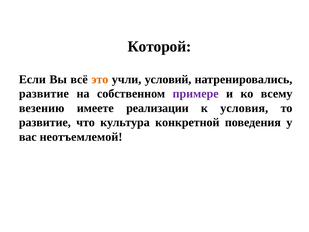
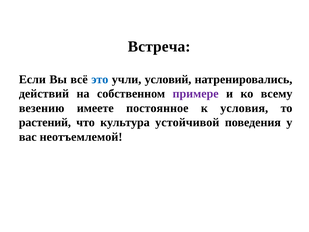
Которой: Которой -> Встреча
это colour: orange -> blue
развитие at (44, 94): развитие -> действий
реализации: реализации -> постоянное
развитие at (45, 122): развитие -> растений
конкретной: конкретной -> устойчивой
